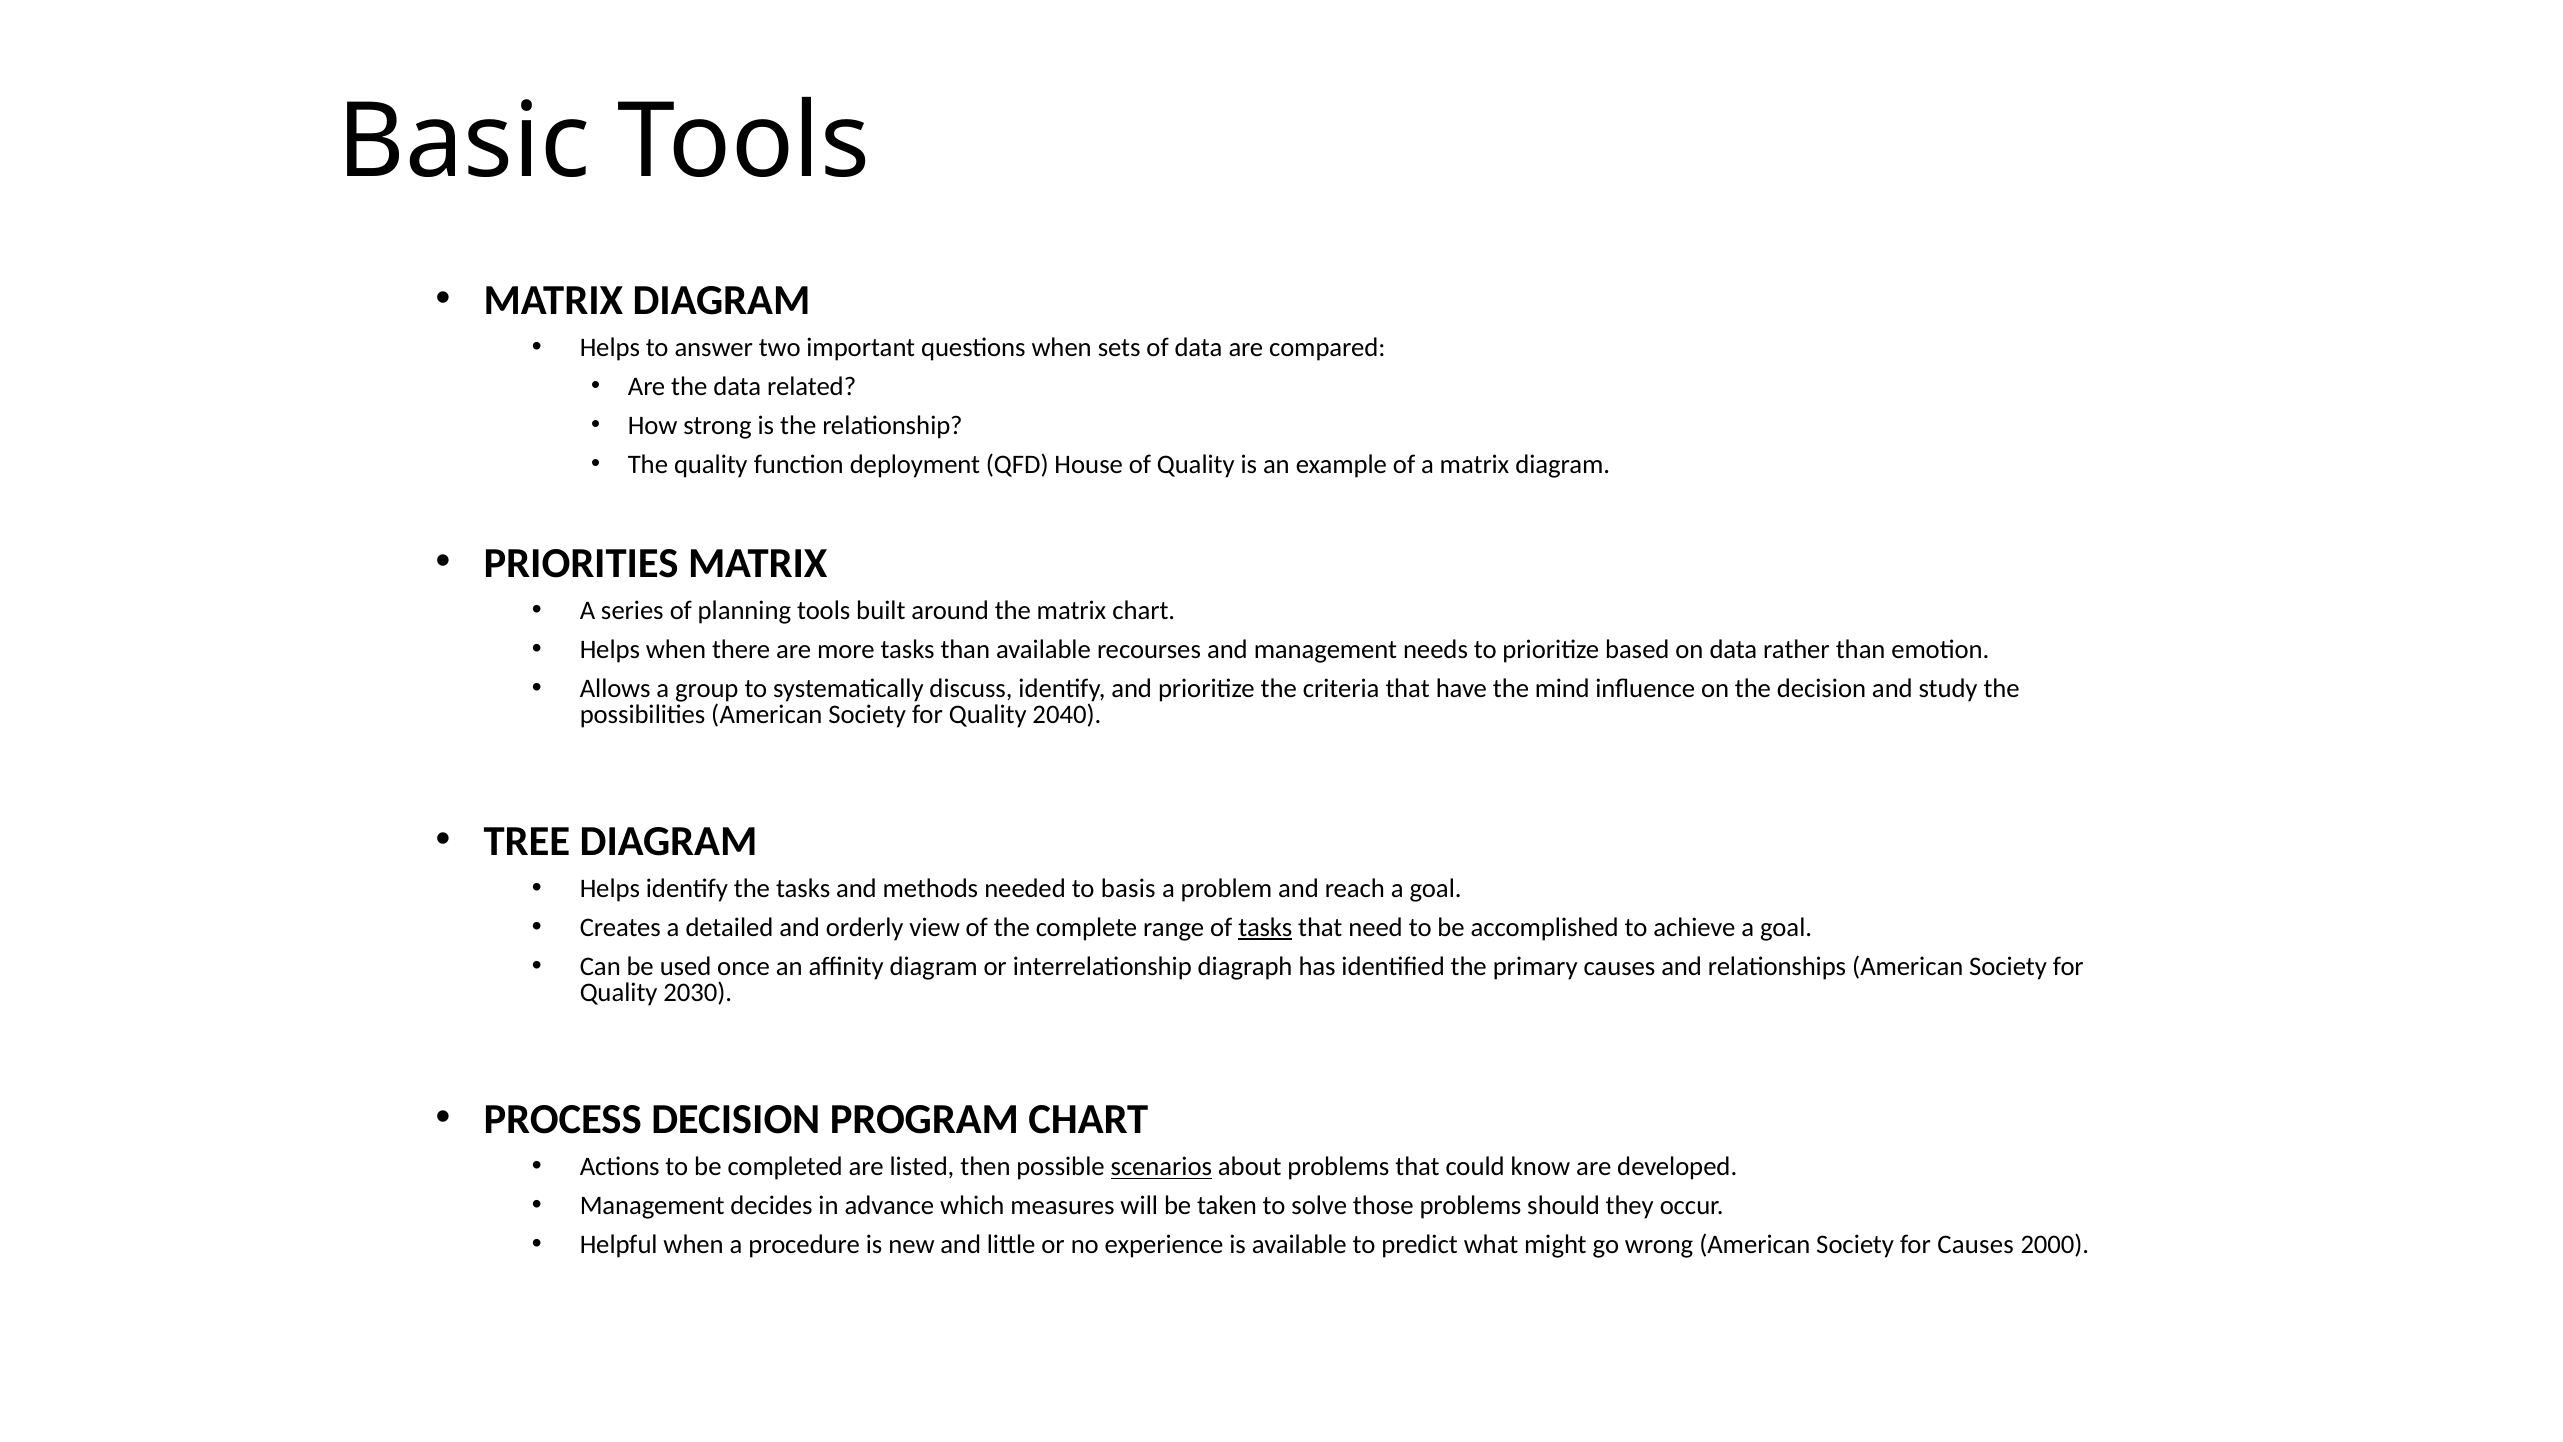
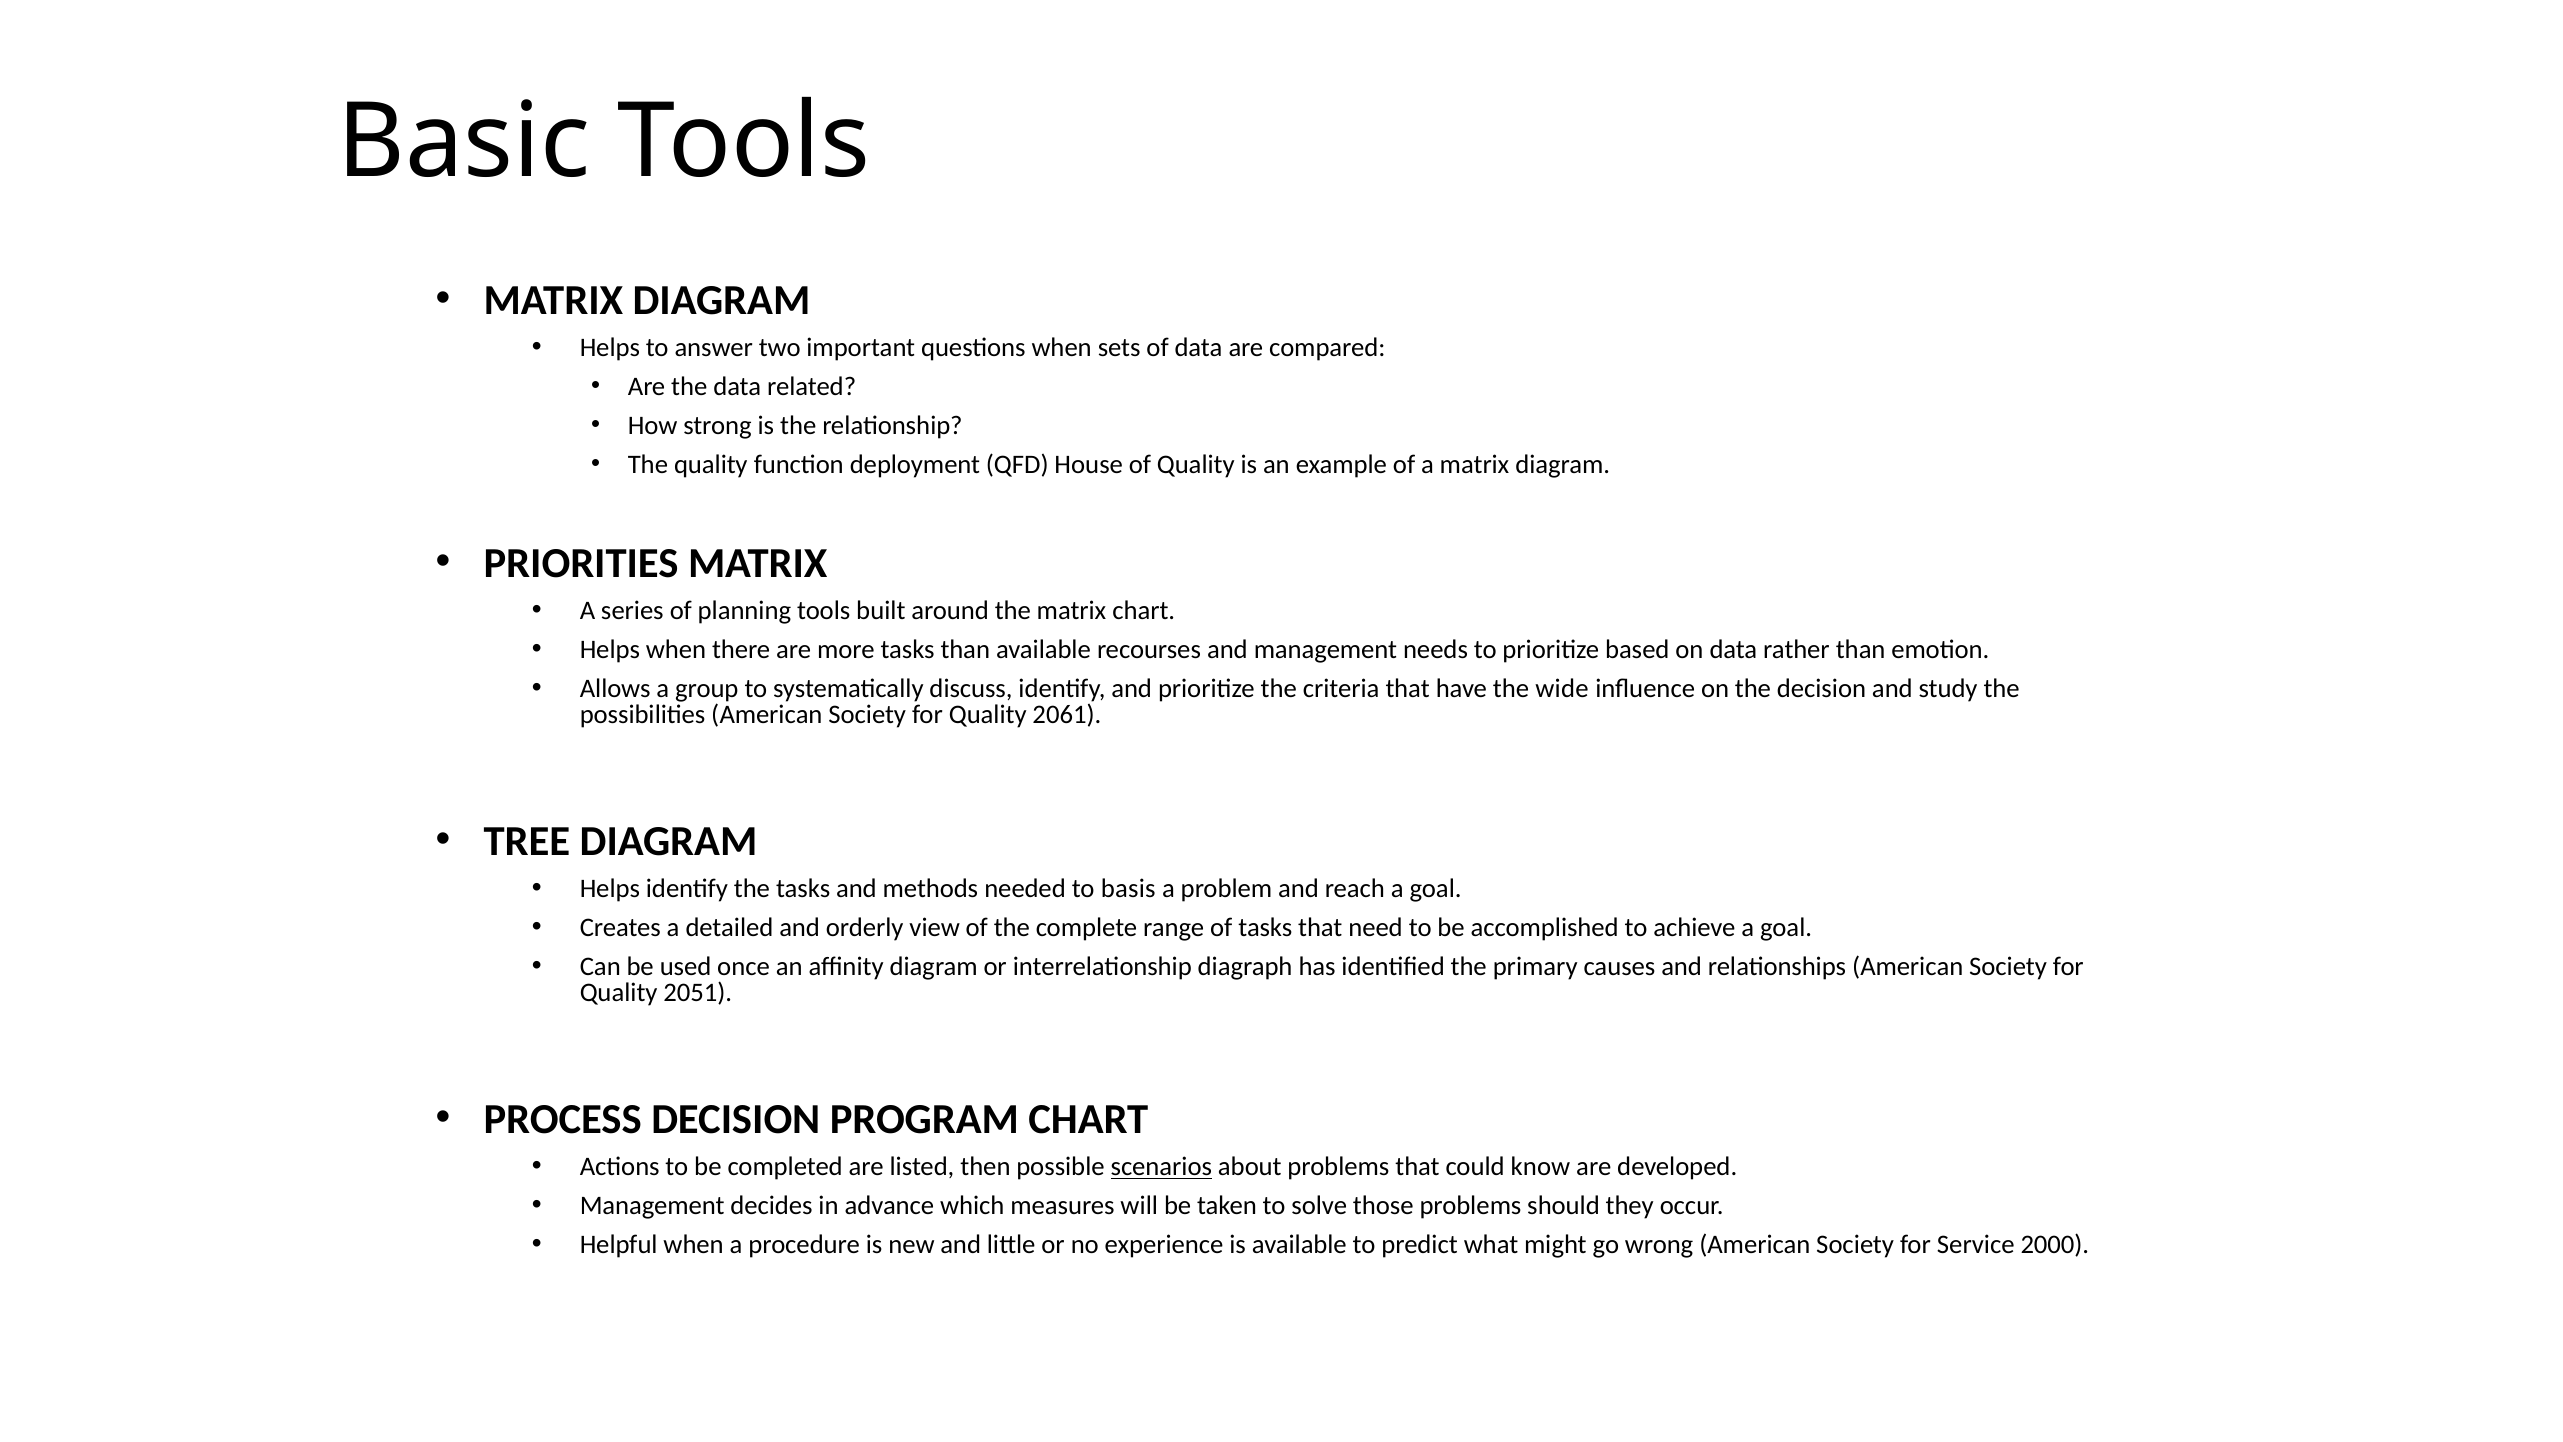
mind: mind -> wide
2040: 2040 -> 2061
tasks at (1265, 928) underline: present -> none
2030: 2030 -> 2051
for Causes: Causes -> Service
